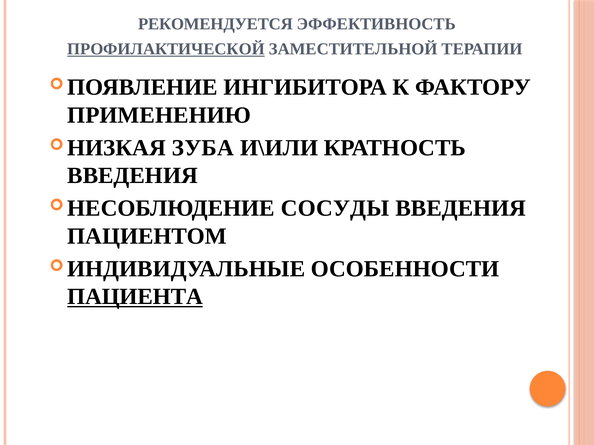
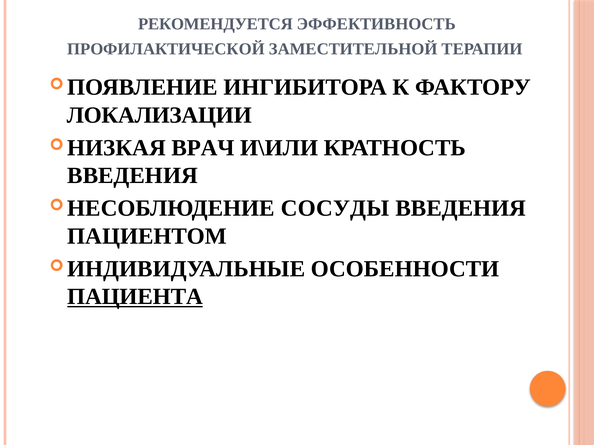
ПРОФИЛАКТИЧЕСКОЙ underline: present -> none
ПРИМЕНЕНИЮ: ПРИМЕНЕНИЮ -> ЛОКАЛИЗАЦИИ
ЗУБА: ЗУБА -> ВРАЧ
